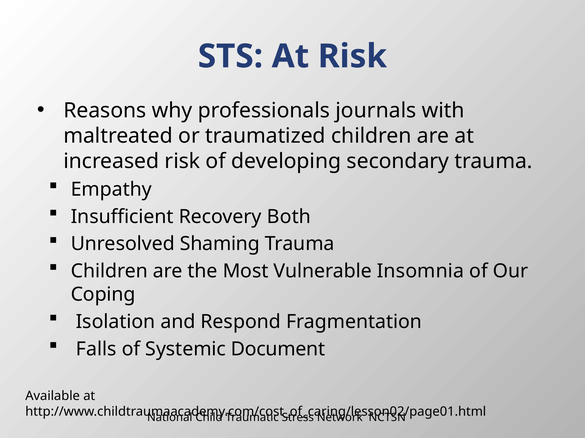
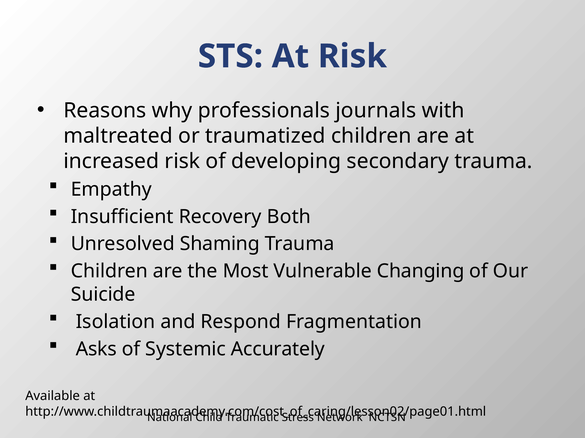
Insomnia: Insomnia -> Changing
Coping: Coping -> Suicide
Falls: Falls -> Asks
Document: Document -> Accurately
